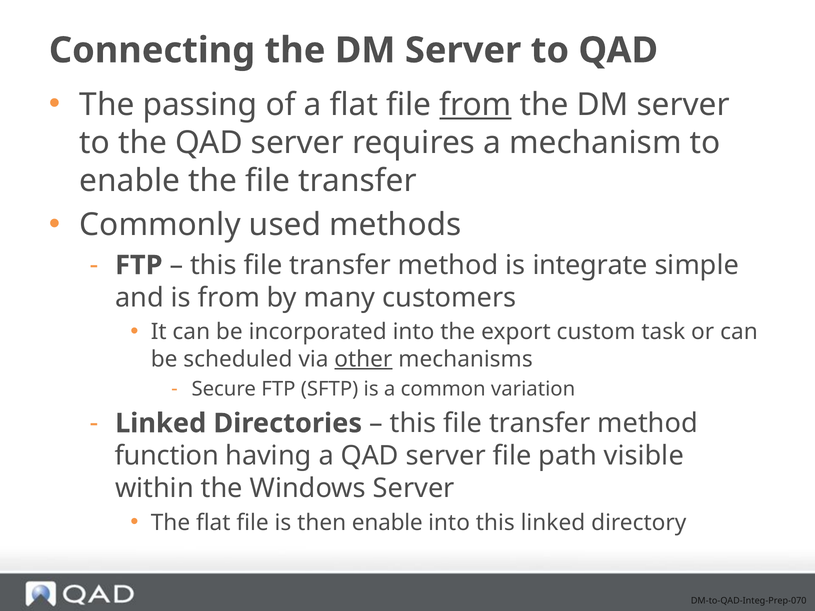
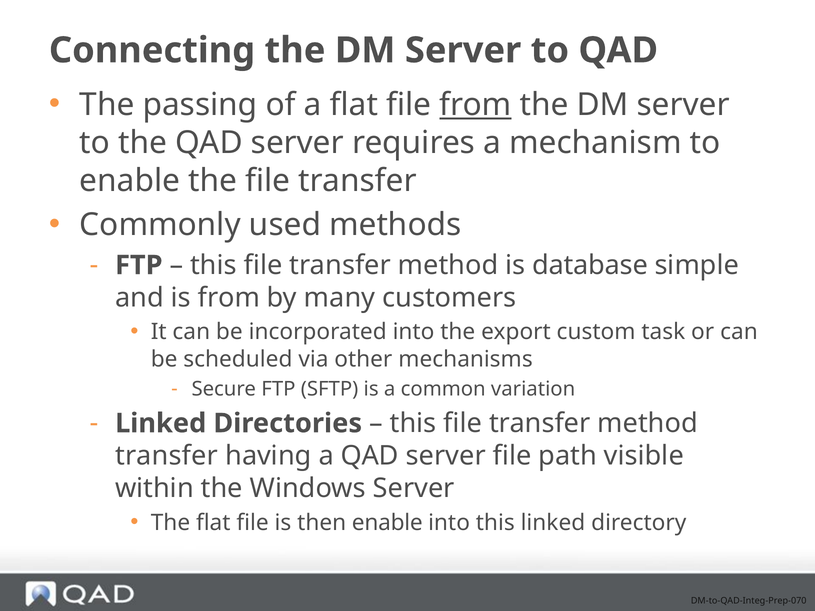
integrate: integrate -> database
other underline: present -> none
function at (167, 456): function -> transfer
